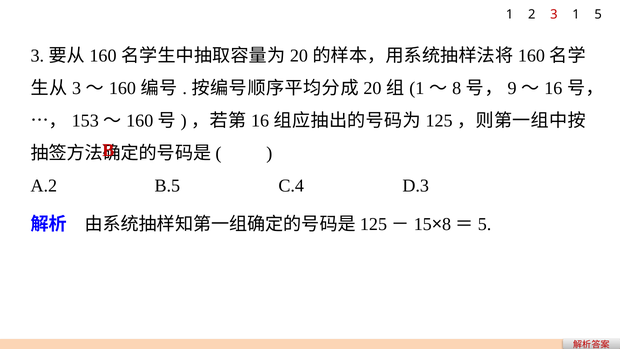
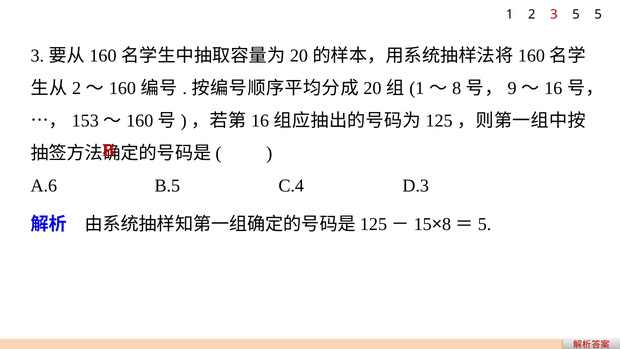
3 1: 1 -> 5
3 at (77, 88): 3 -> 2
A.2: A.2 -> A.6
